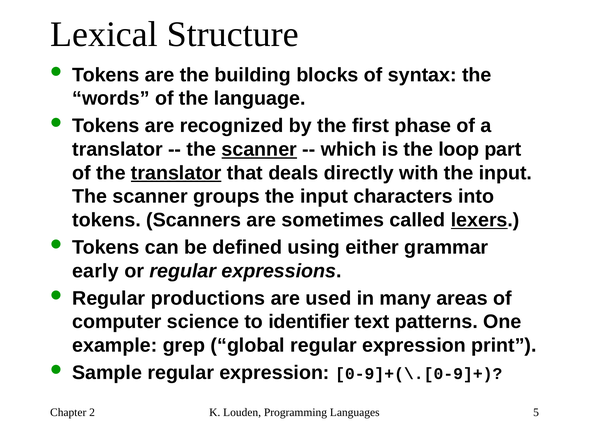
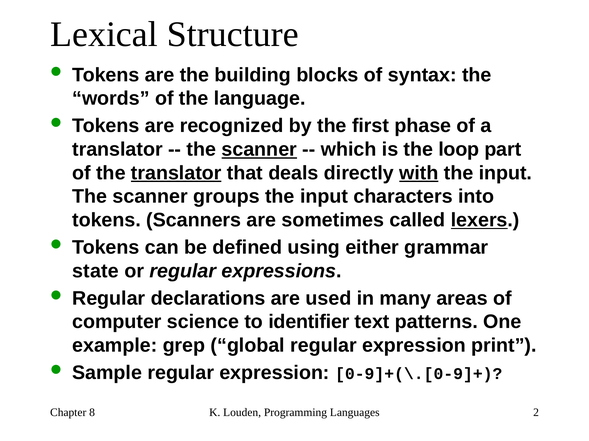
with underline: none -> present
early: early -> state
productions: productions -> declarations
2: 2 -> 8
5: 5 -> 2
